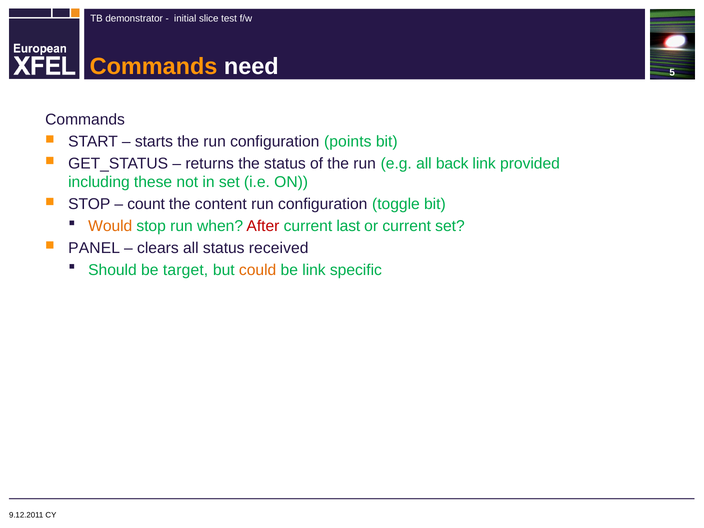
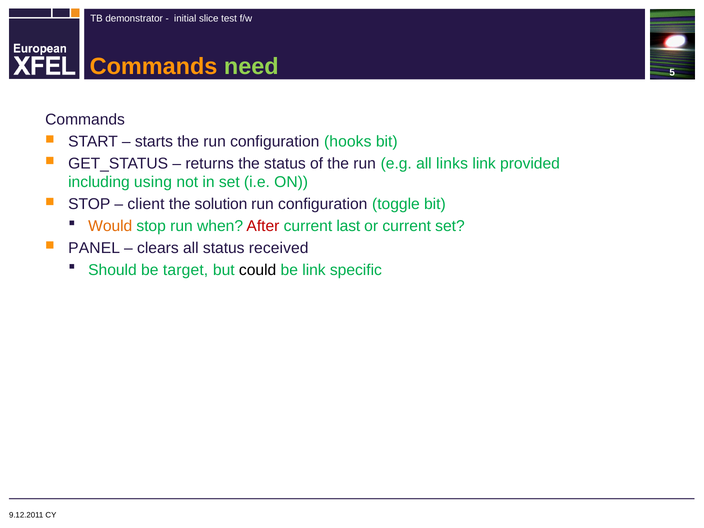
need colour: white -> light green
points: points -> hooks
back: back -> links
these: these -> using
count: count -> client
content: content -> solution
could colour: orange -> black
